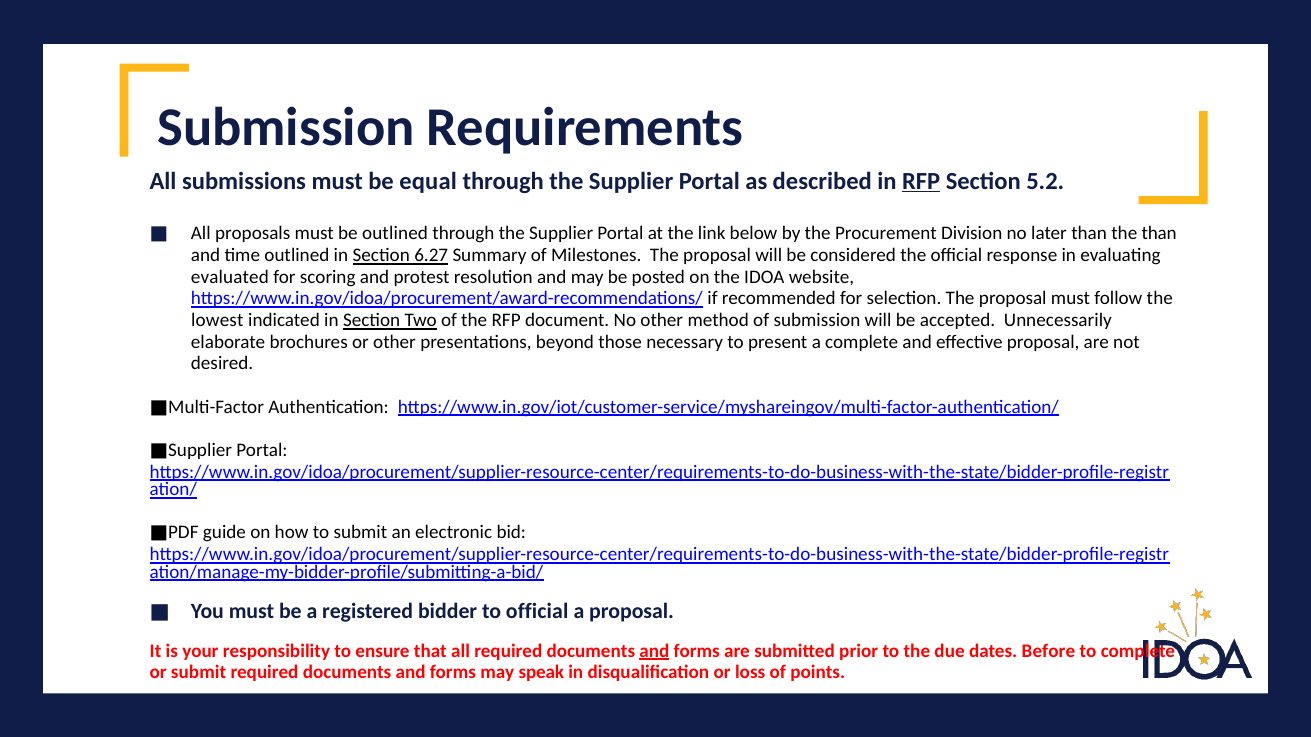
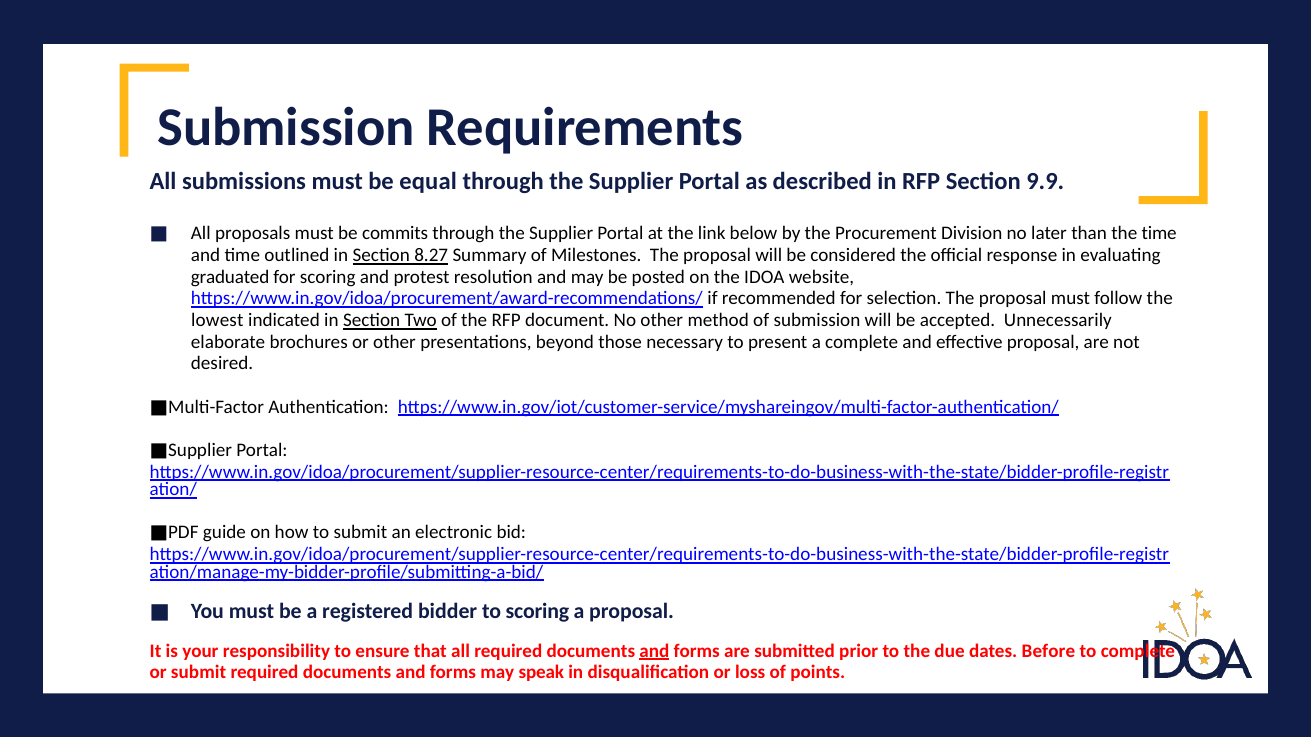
RFP at (921, 181) underline: present -> none
5.2: 5.2 -> 9.9
be outlined: outlined -> commits
the than: than -> time
6.27: 6.27 -> 8.27
evaluated: evaluated -> graduated
to official: official -> scoring
